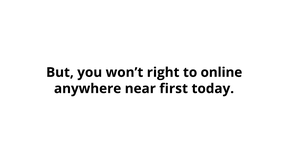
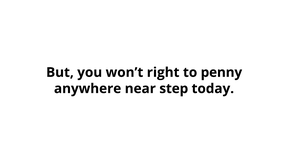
online: online -> penny
first: first -> step
